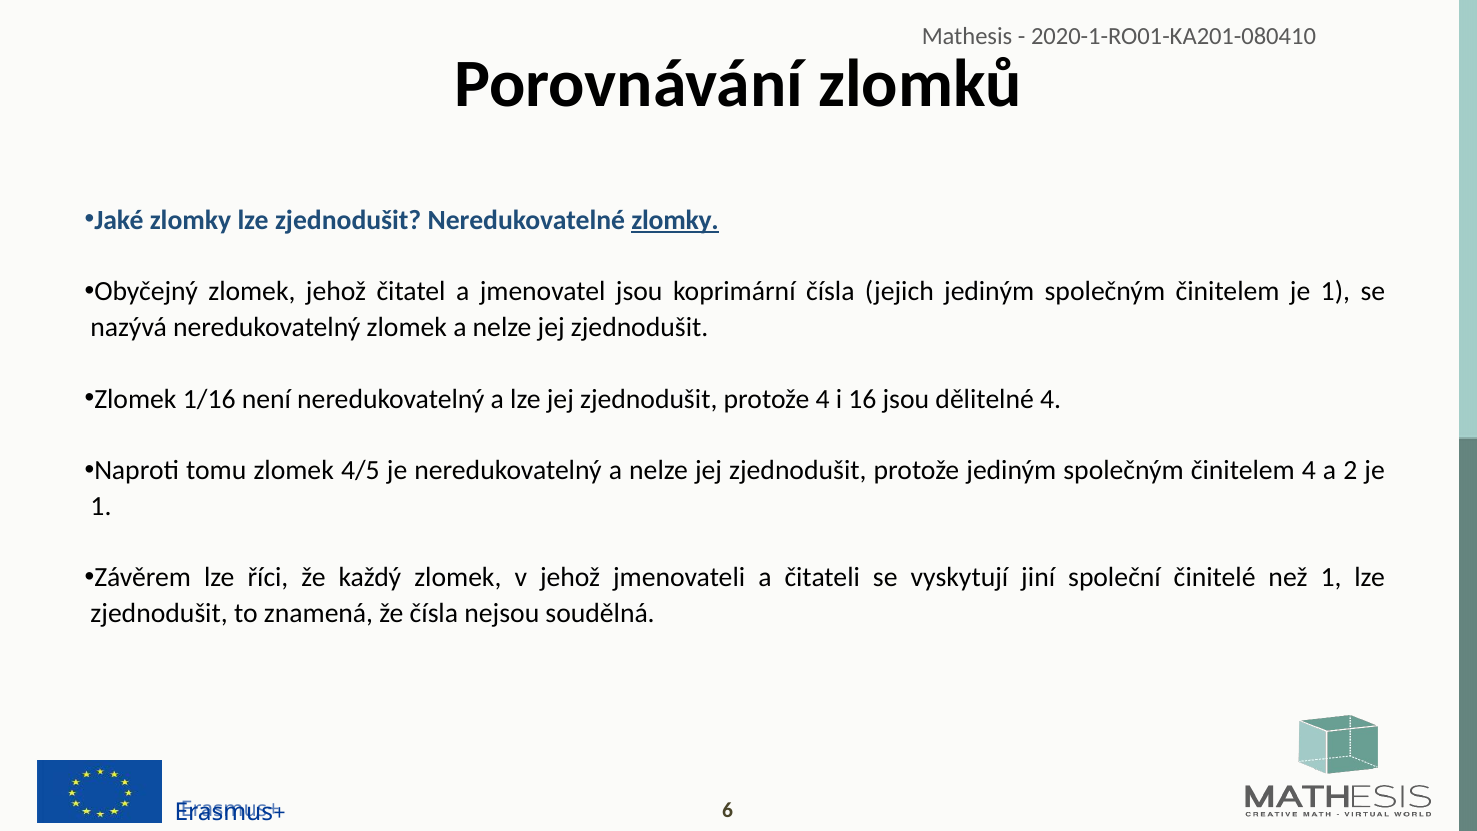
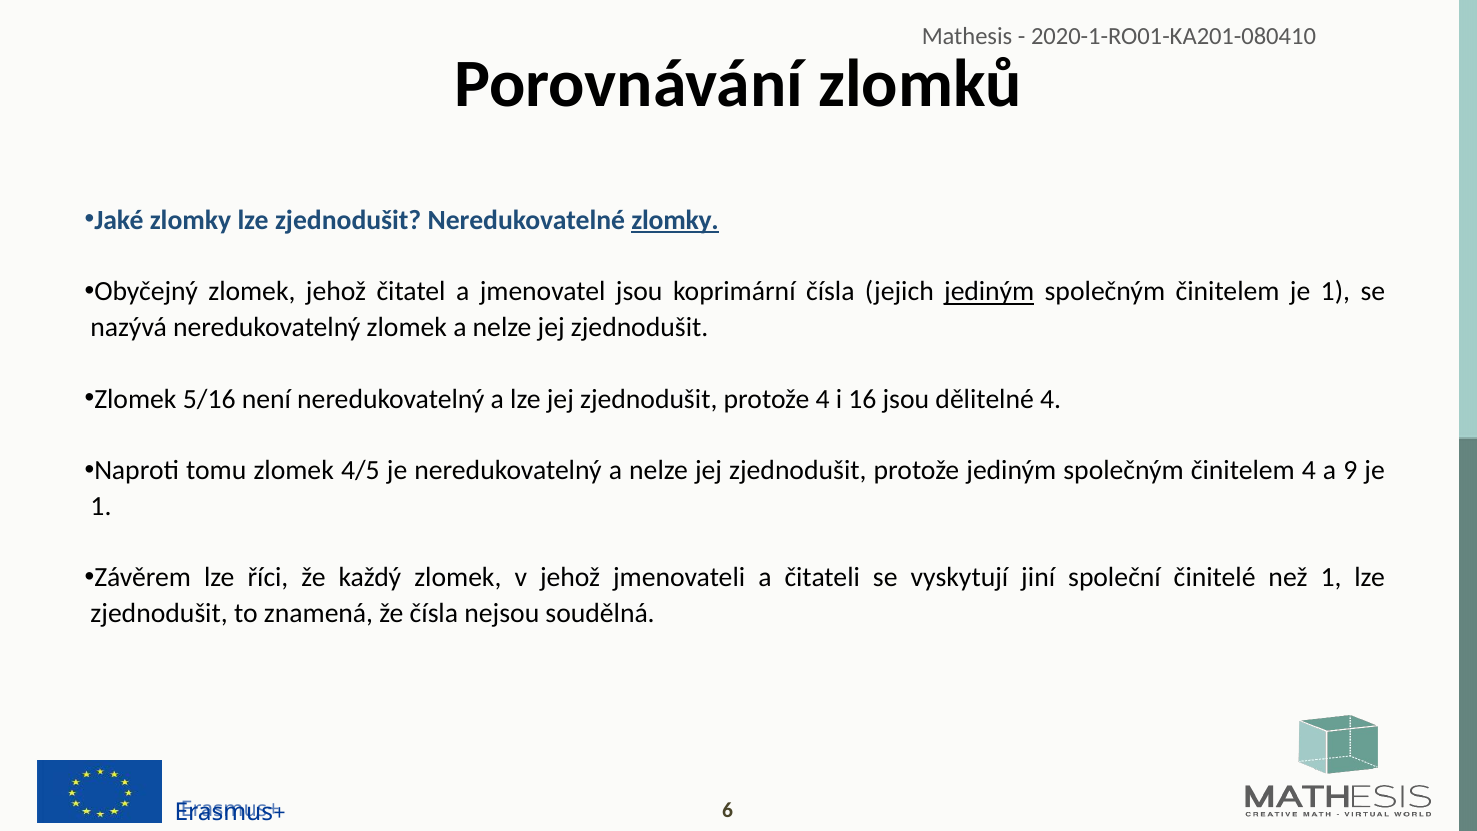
jediným at (989, 292) underline: none -> present
1/16: 1/16 -> 5/16
2: 2 -> 9
